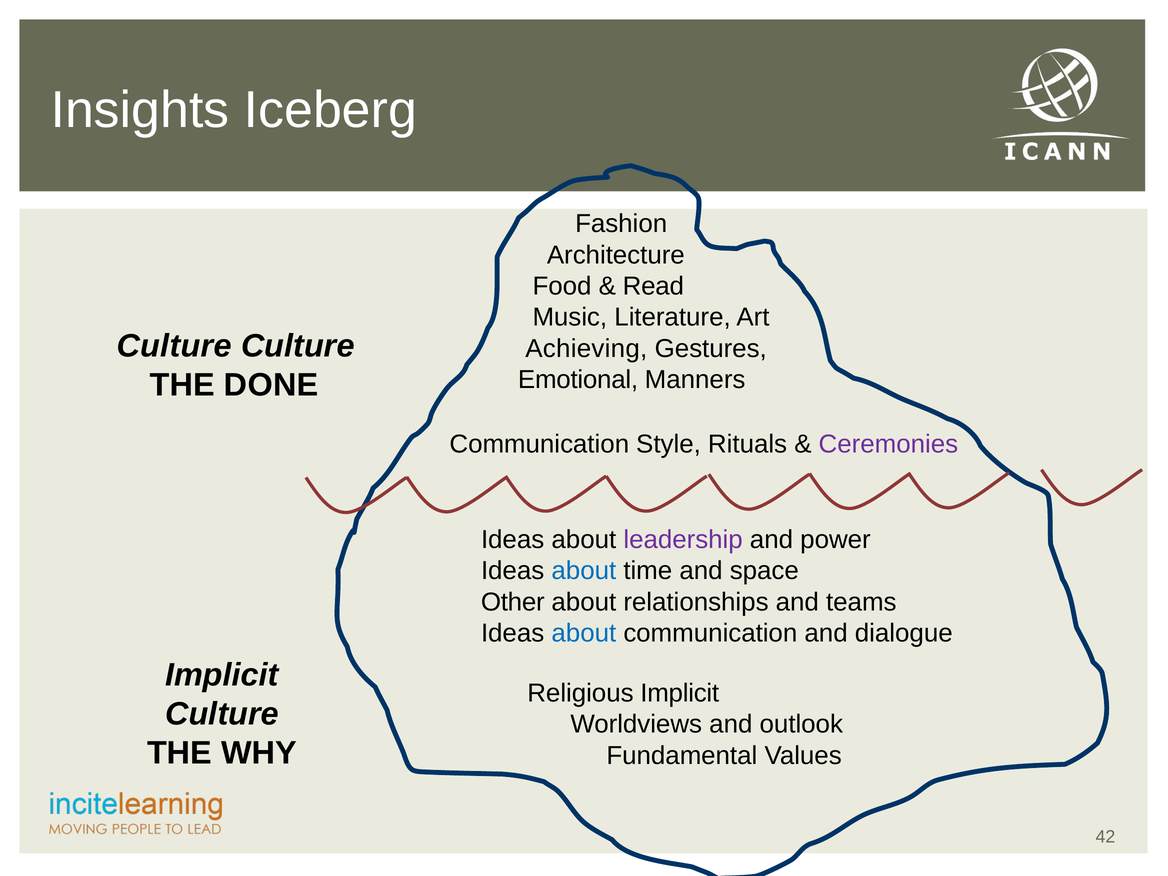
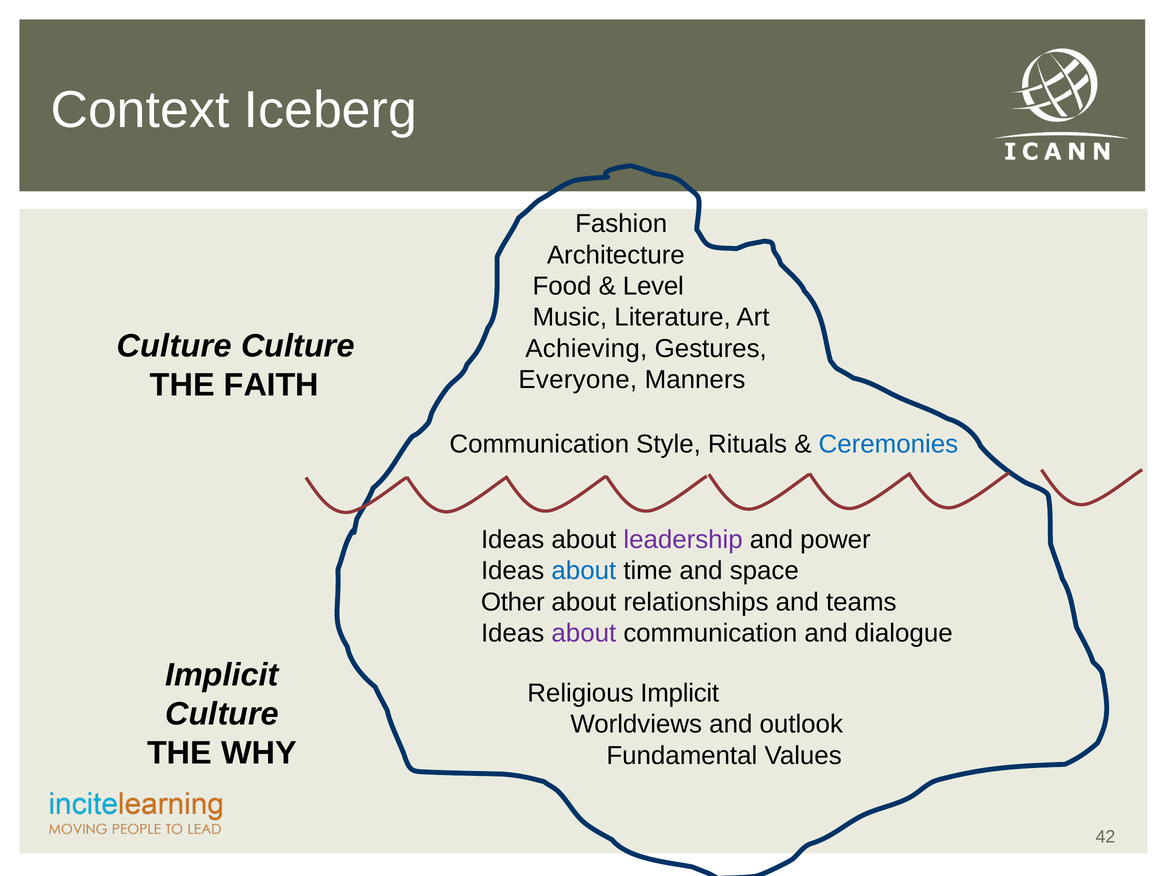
Insights: Insights -> Context
Read: Read -> Level
Emotional: Emotional -> Everyone
DONE: DONE -> FAITH
Ceremonies colour: purple -> blue
about at (584, 633) colour: blue -> purple
